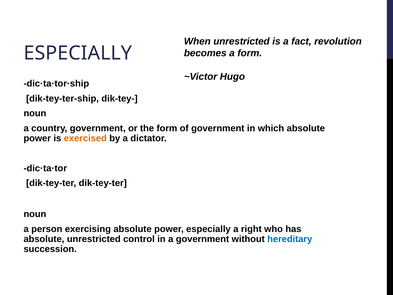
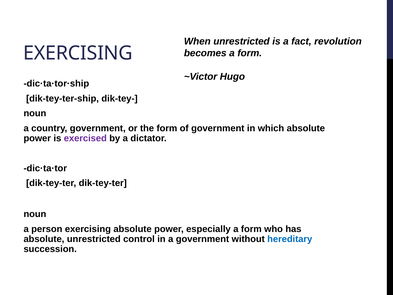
ESPECIALLY at (78, 53): ESPECIALLY -> EXERCISING
exercised colour: orange -> purple
especially a right: right -> form
